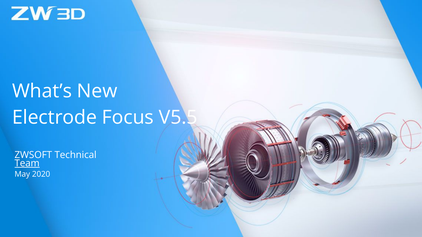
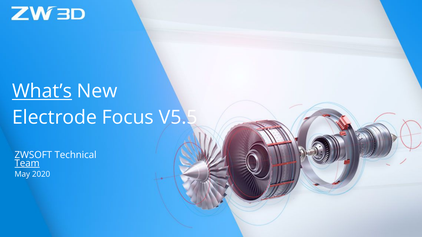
What’s underline: none -> present
